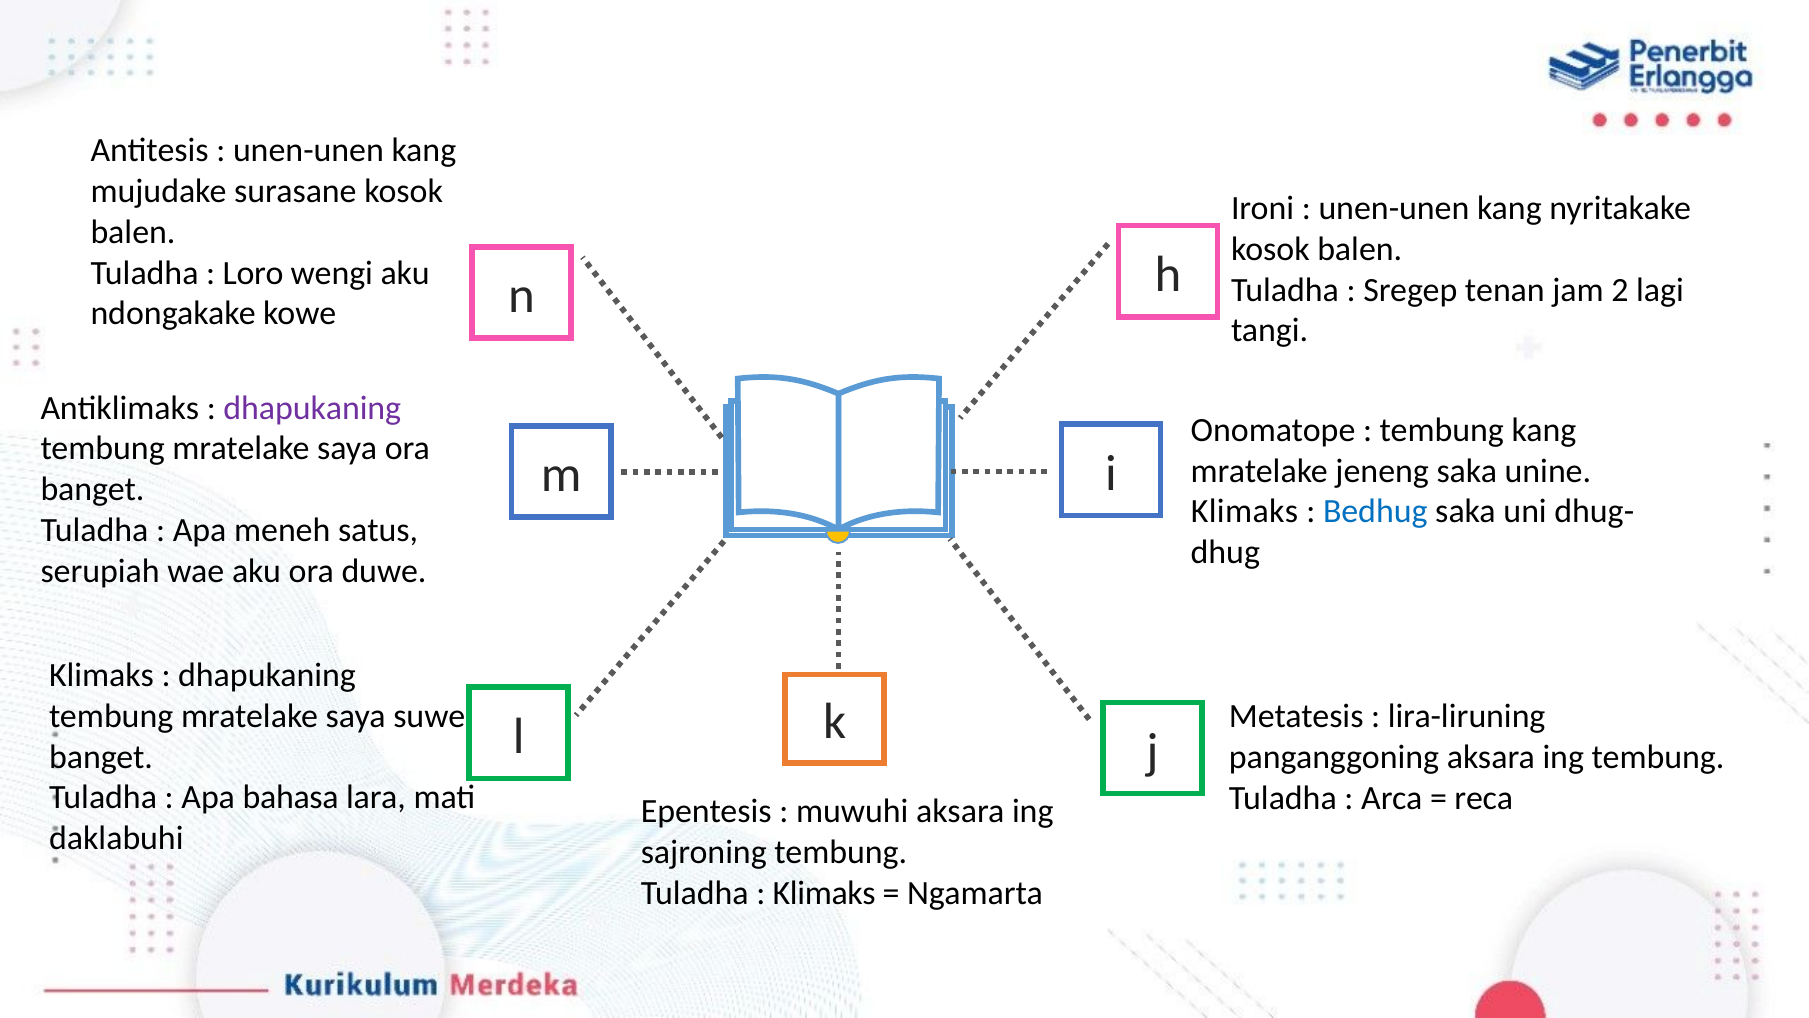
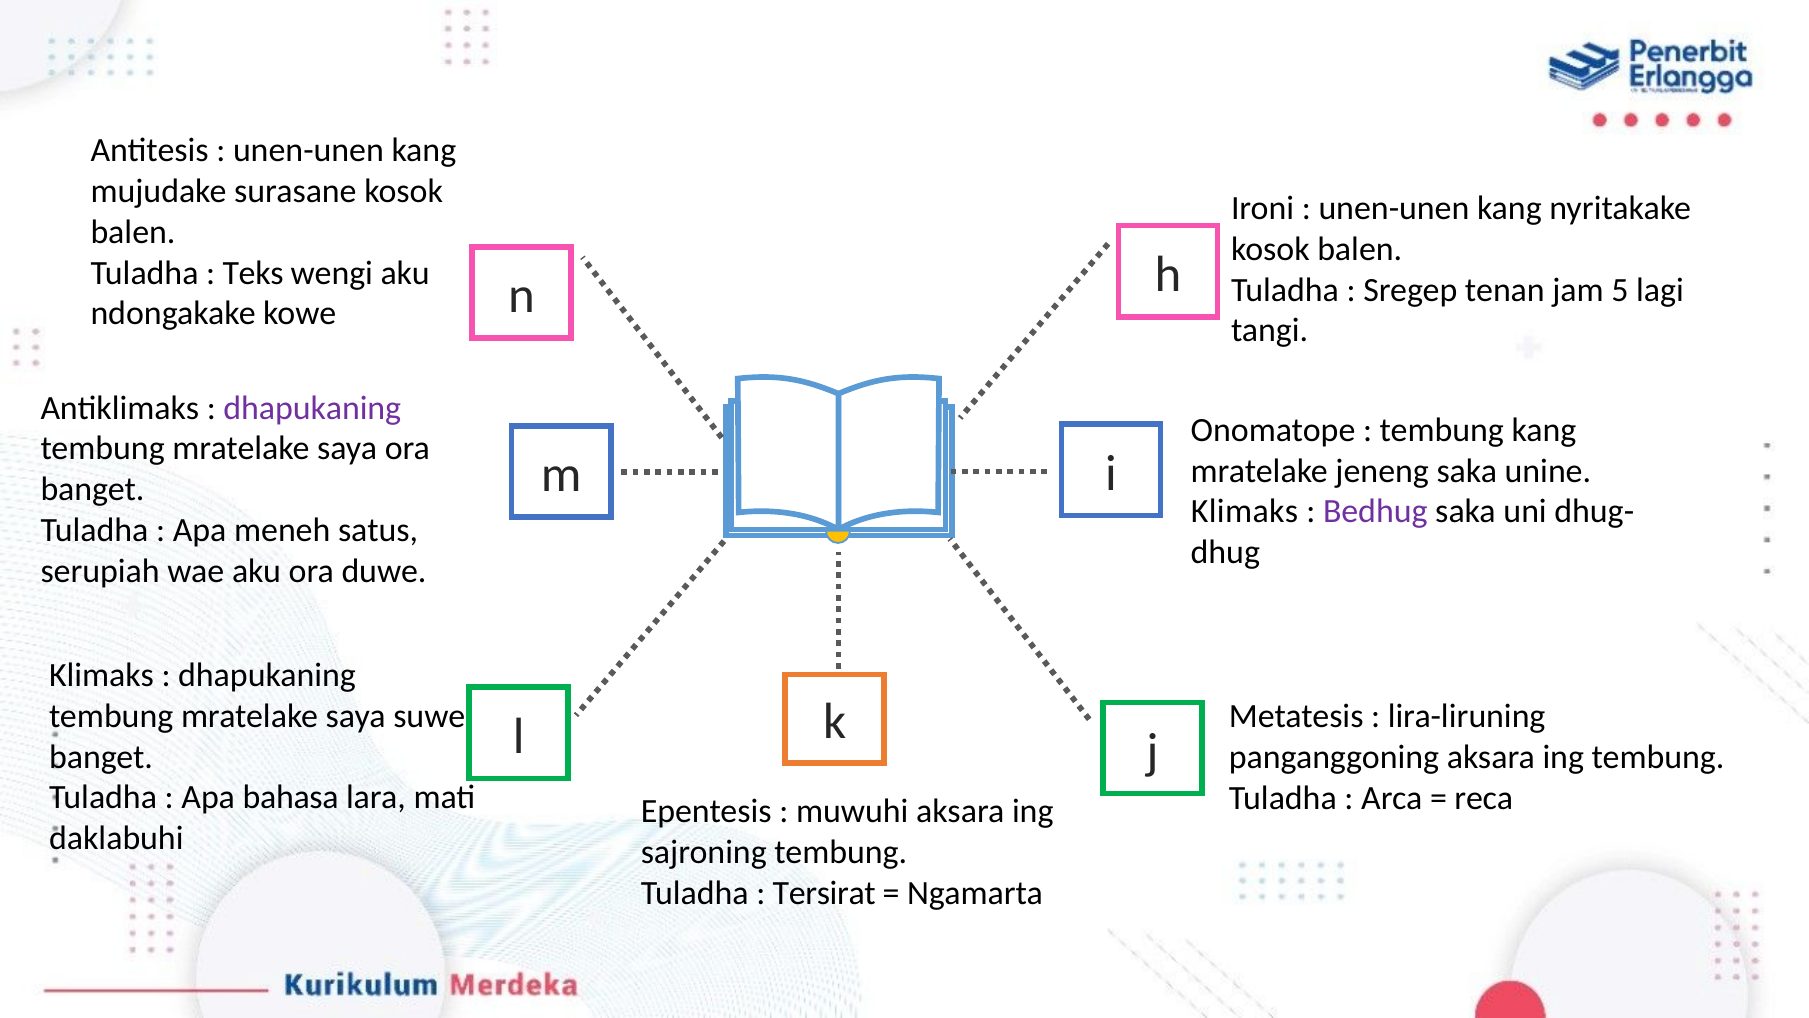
Loro: Loro -> Teks
2: 2 -> 5
Bedhug colour: blue -> purple
Klimaks at (824, 893): Klimaks -> Tersirat
